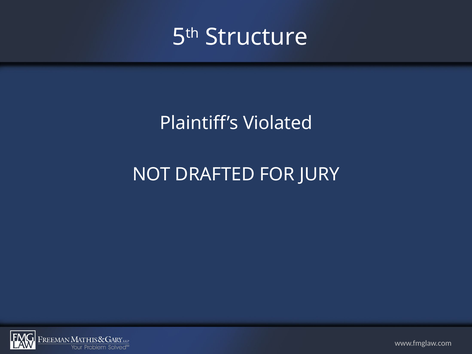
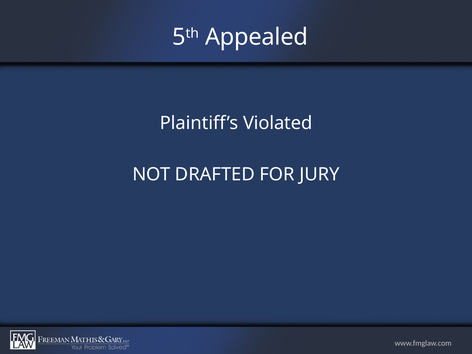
Structure: Structure -> Appealed
